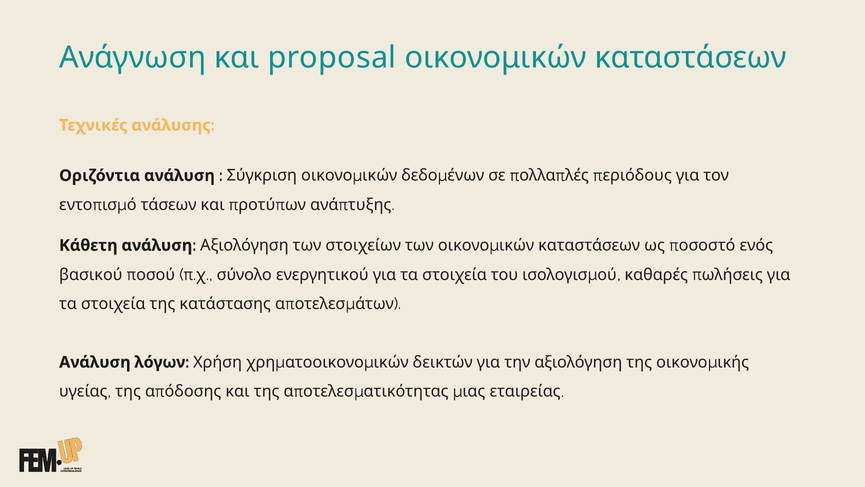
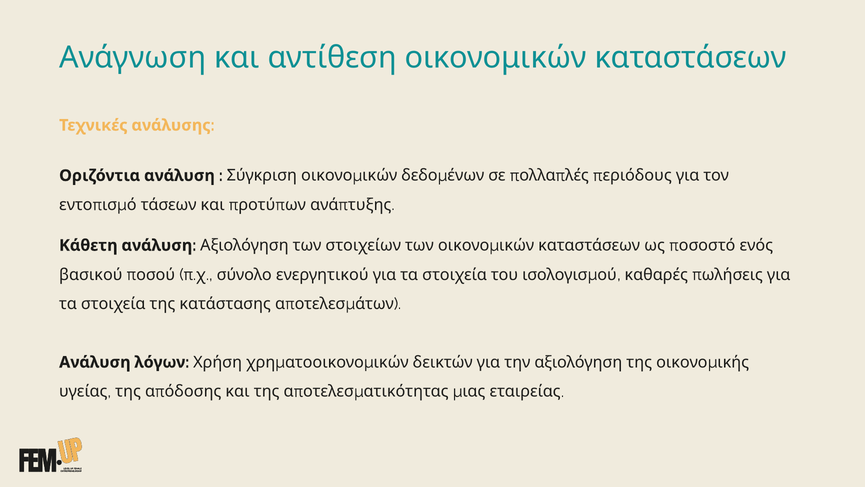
proposal: proposal -> αντίθεση
